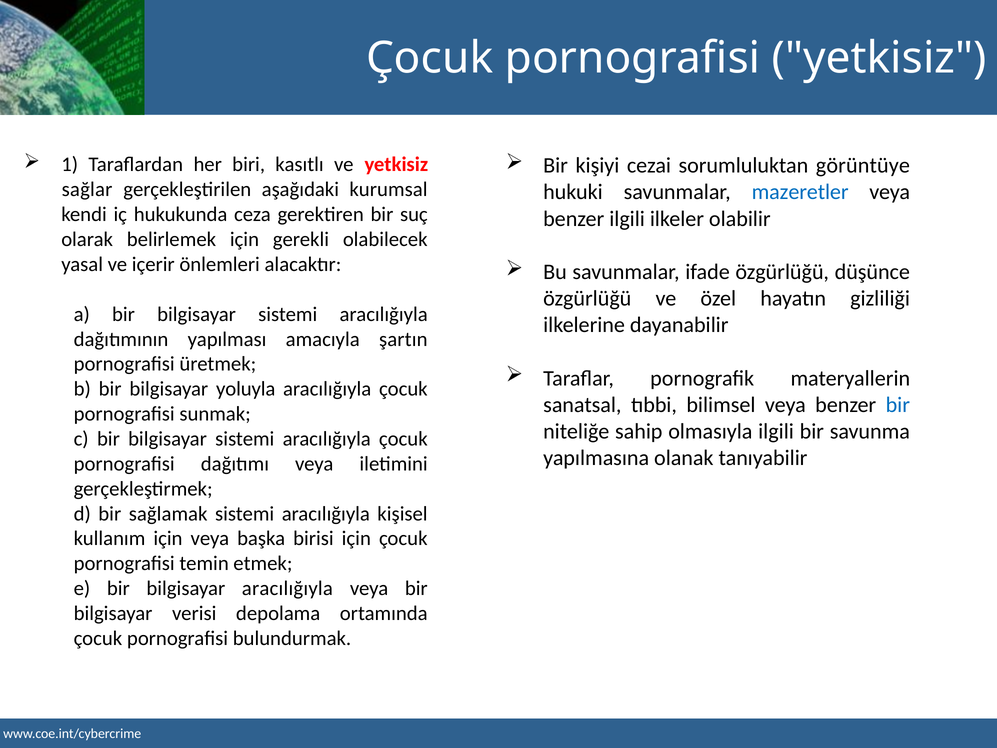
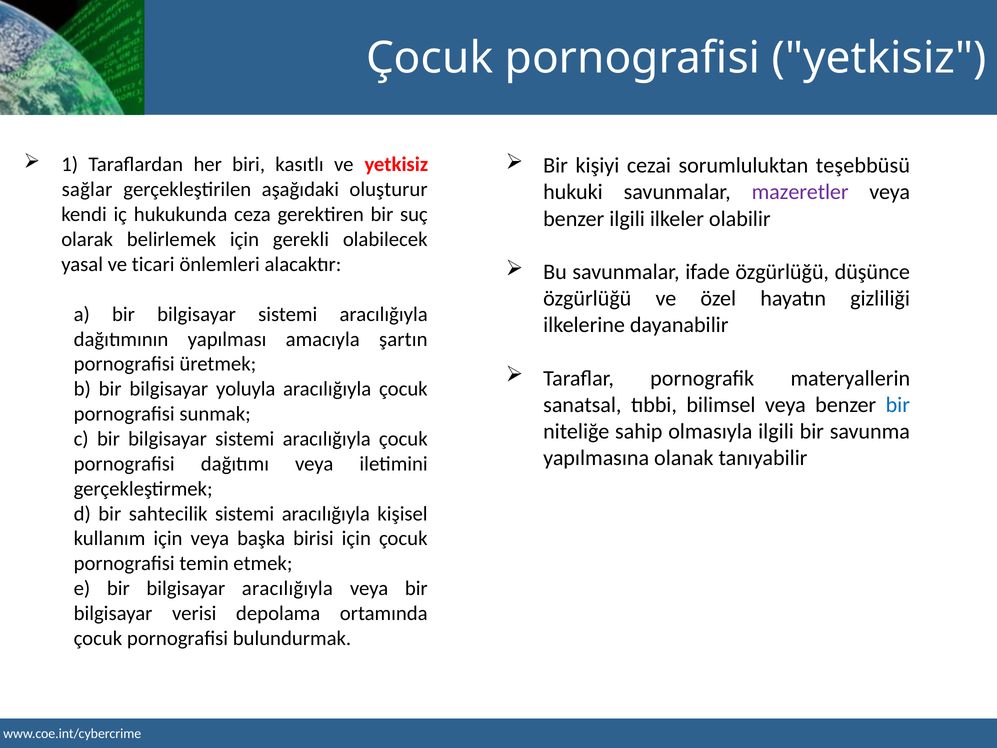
görüntüye: görüntüye -> teşebbüsü
kurumsal: kurumsal -> oluşturur
mazeretler colour: blue -> purple
içerir: içerir -> ticari
sağlamak: sağlamak -> sahtecilik
